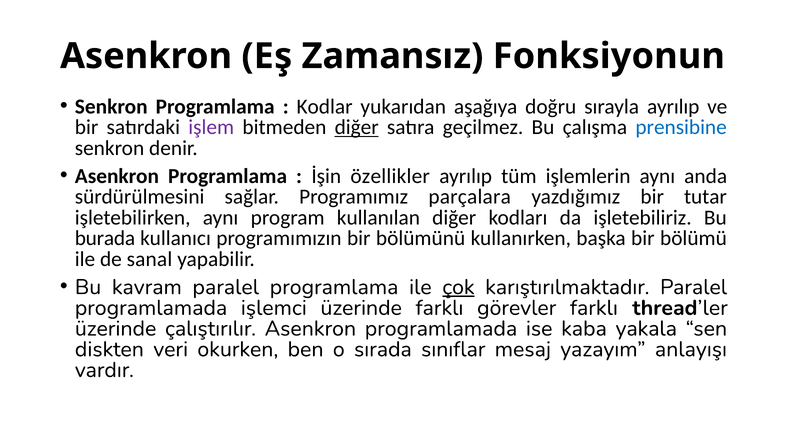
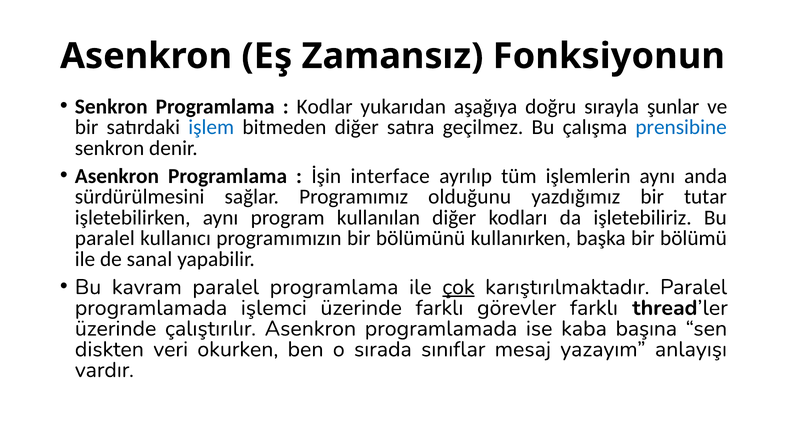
sırayla ayrılıp: ayrılıp -> şunlar
işlem colour: purple -> blue
diğer at (357, 127) underline: present -> none
özellikler: özellikler -> interface
parçalara: parçalara -> olduğunu
burada at (105, 238): burada -> paralel
yakala: yakala -> başına
